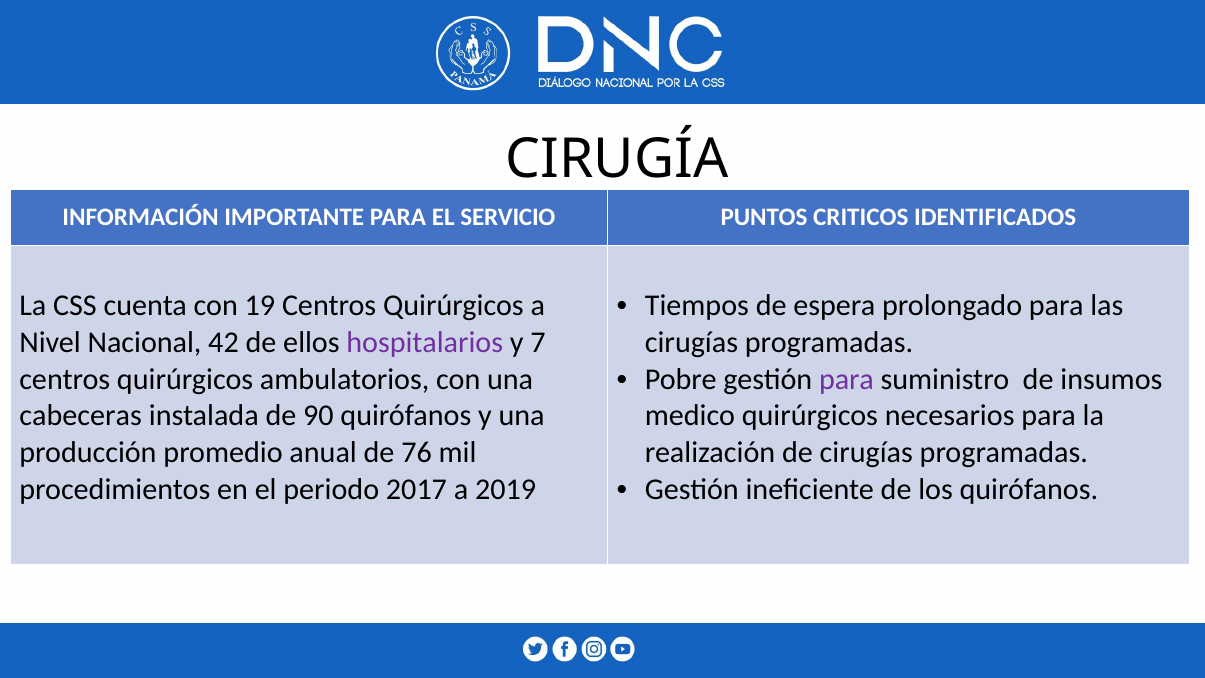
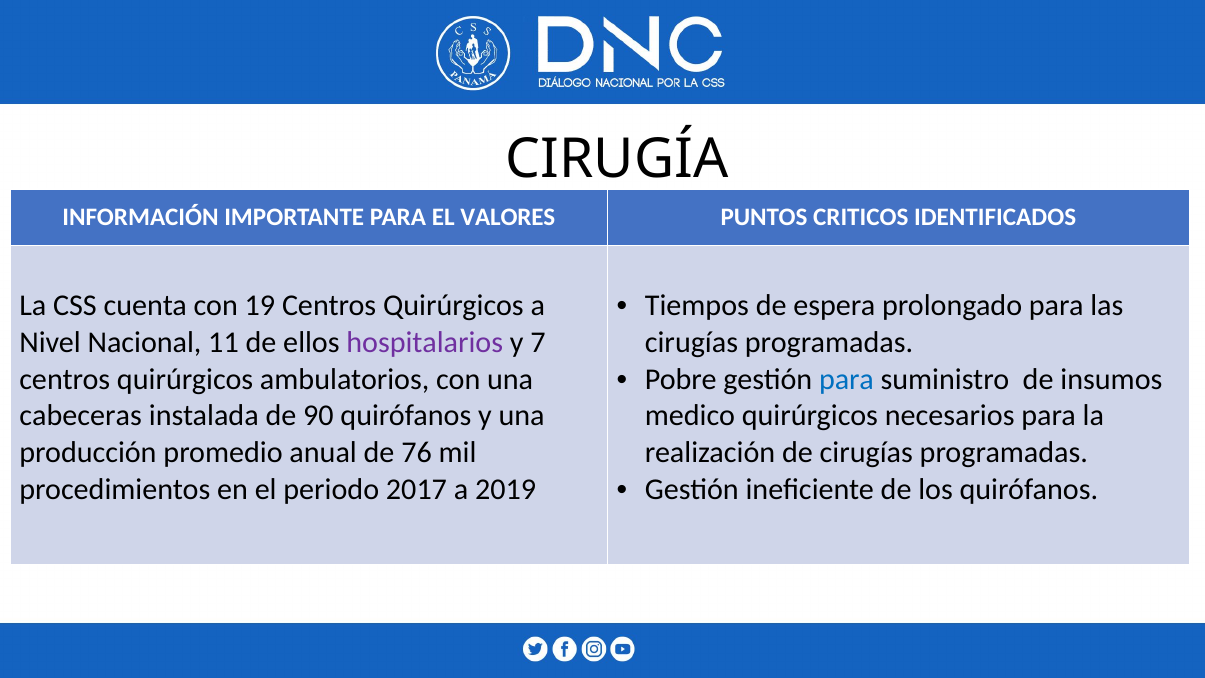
SERVICIO: SERVICIO -> VALORES
42: 42 -> 11
para at (846, 379) colour: purple -> blue
